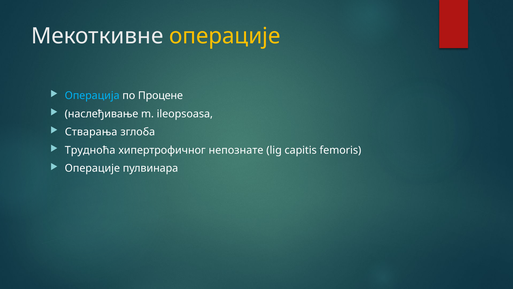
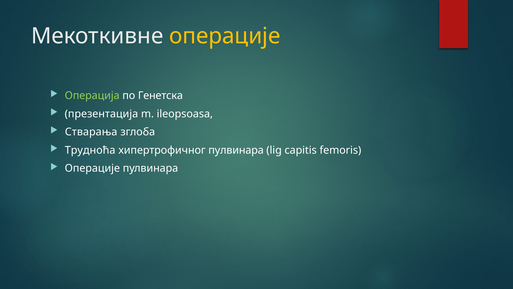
Операција colour: light blue -> light green
Процене: Процене -> Генетска
наслеђивање: наслеђивање -> презентација
хипертрофичног непознате: непознате -> пулвинара
